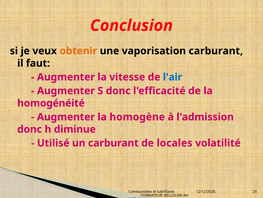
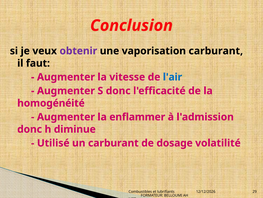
obtenir colour: orange -> purple
homogène: homogène -> enflammer
locales: locales -> dosage
